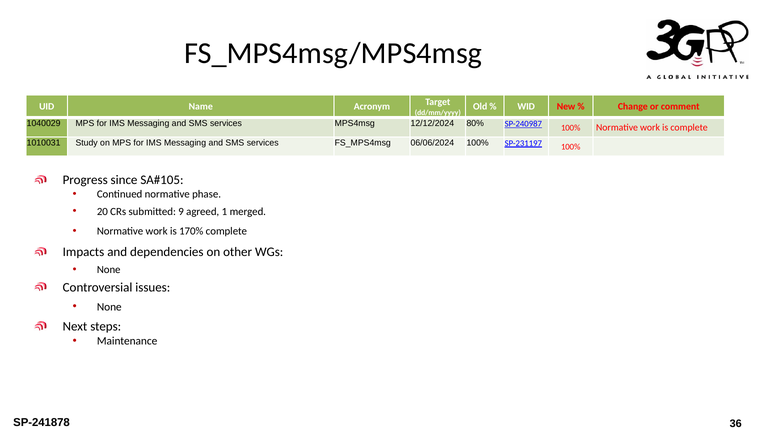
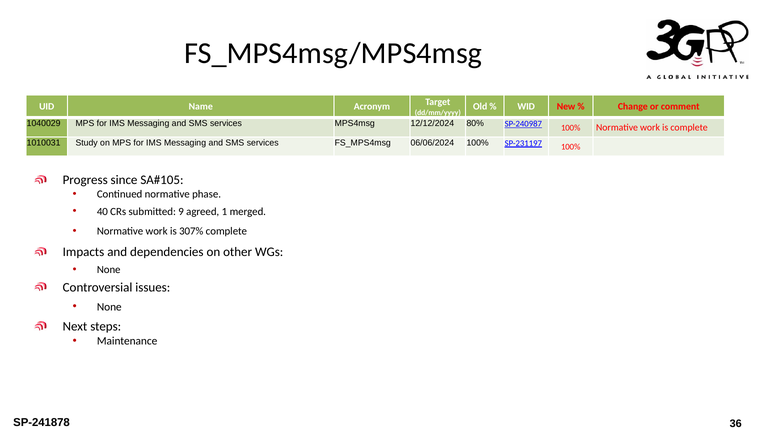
20: 20 -> 40
170%: 170% -> 307%
